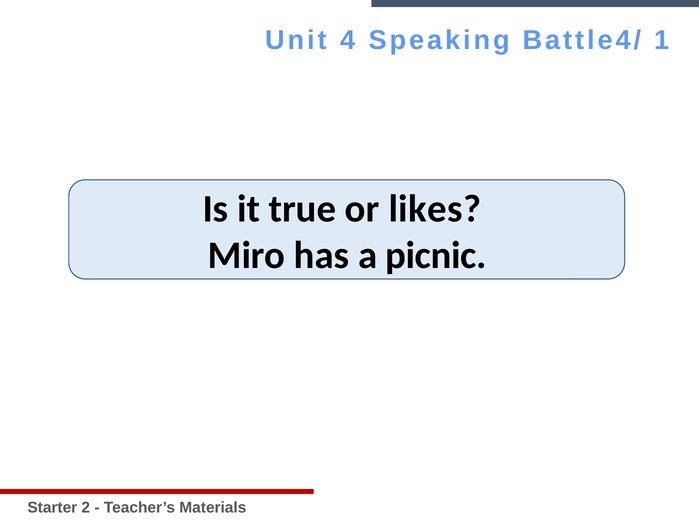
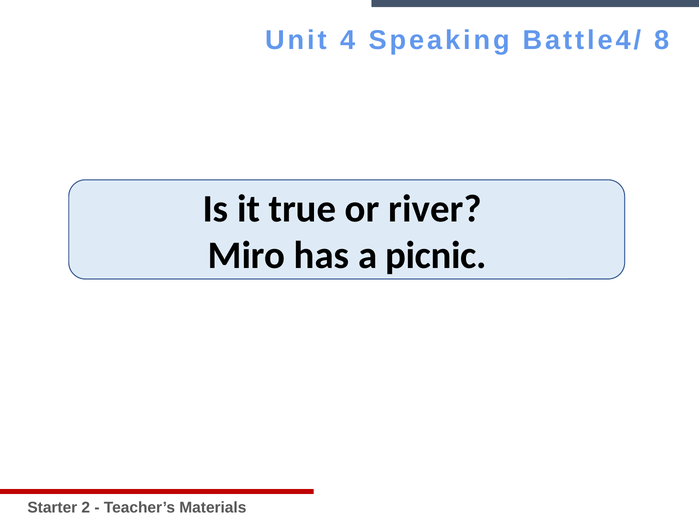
1: 1 -> 8
likes: likes -> river
